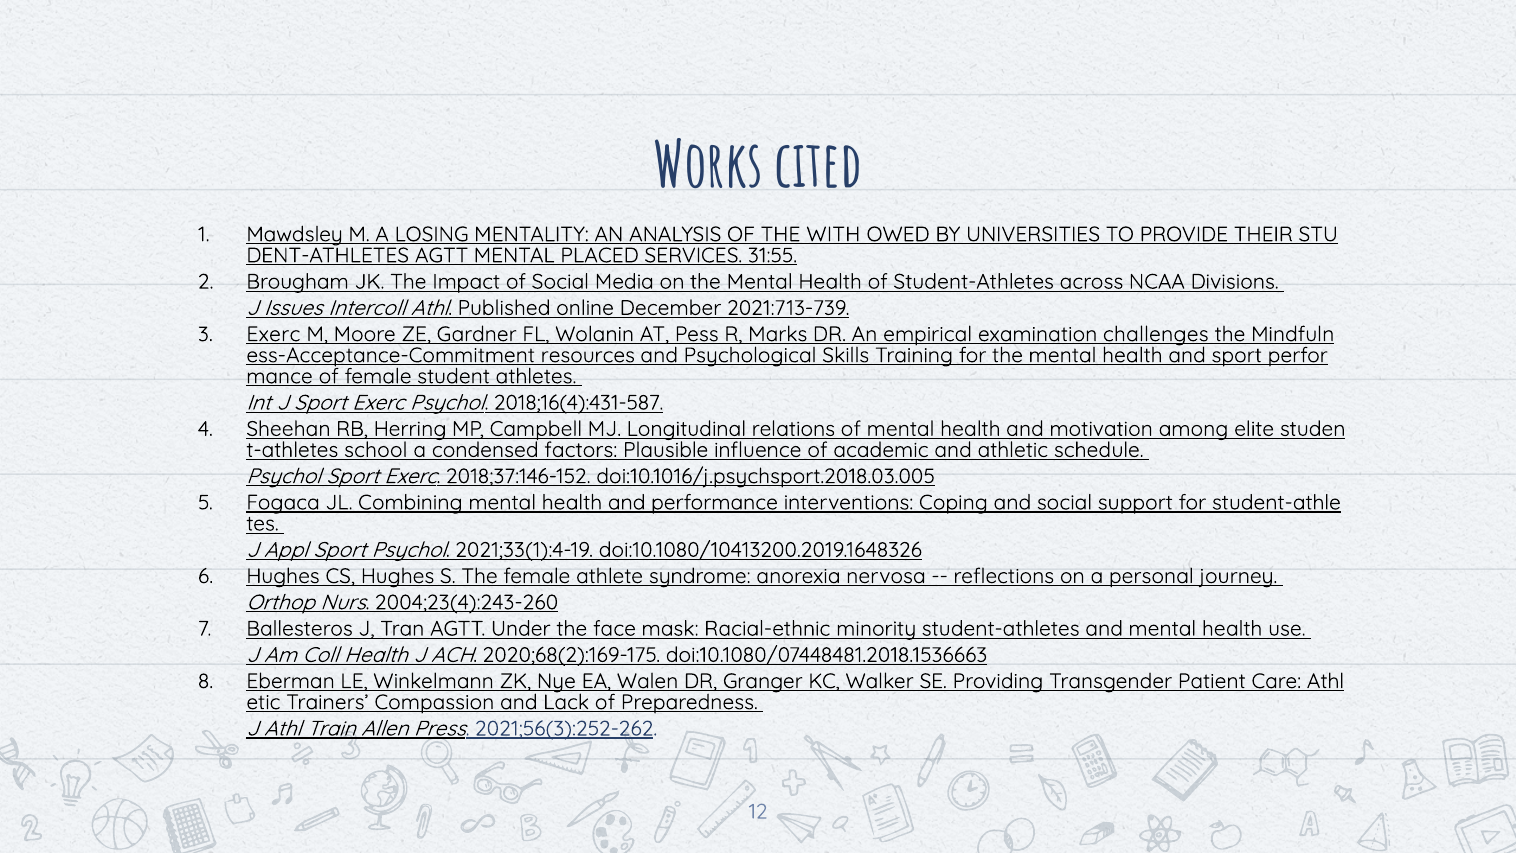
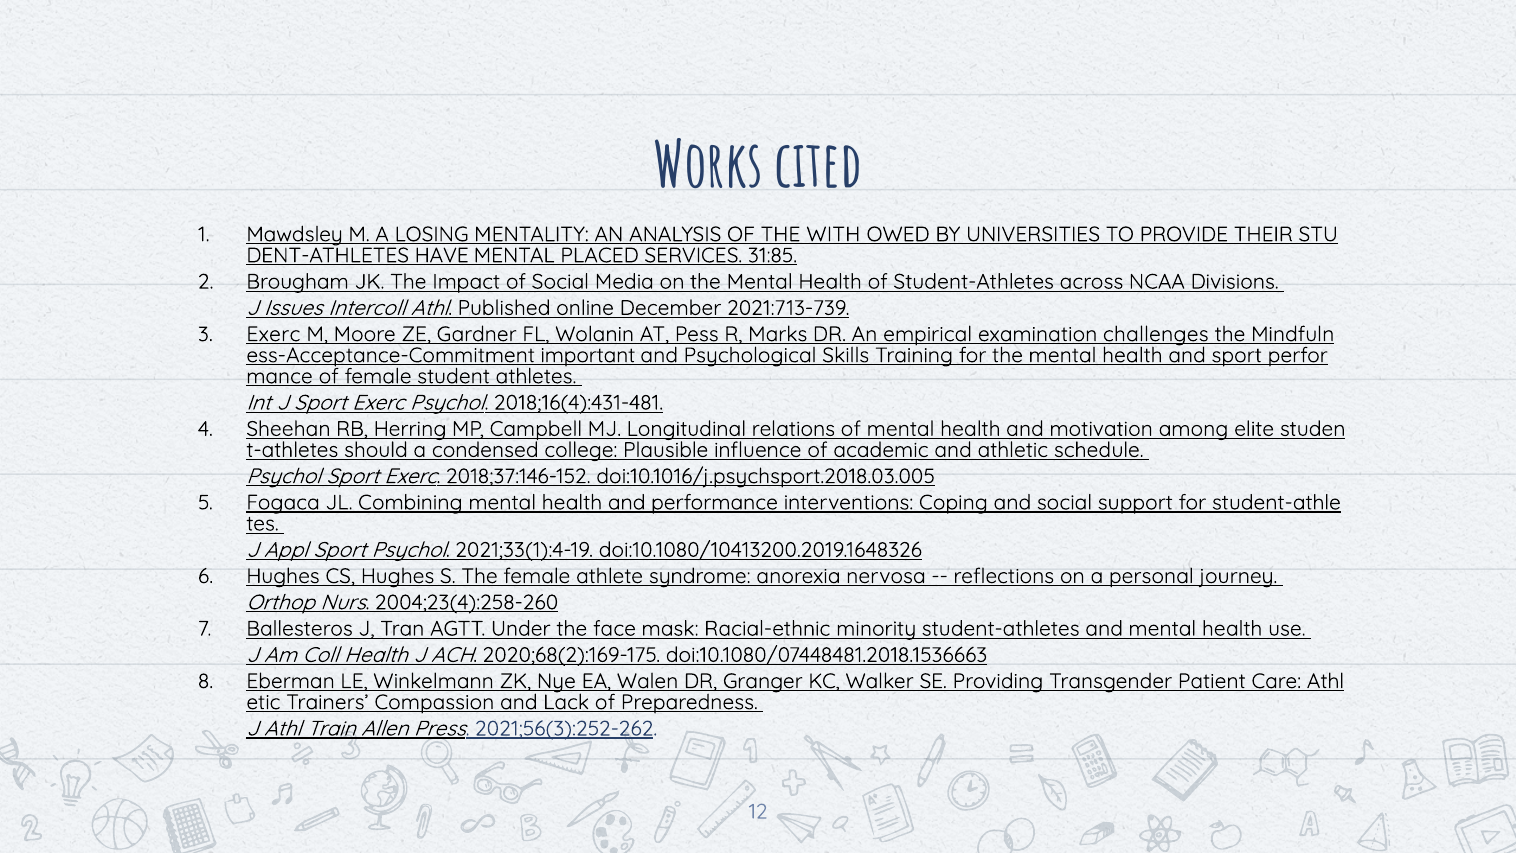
AGTT at (442, 255): AGTT -> HAVE
31:55: 31:55 -> 31:85
resources: resources -> important
2018;16(4):431-587: 2018;16(4):431-587 -> 2018;16(4):431-481
school: school -> should
factors: factors -> college
2004;23(4):243-260: 2004;23(4):243-260 -> 2004;23(4):258-260
